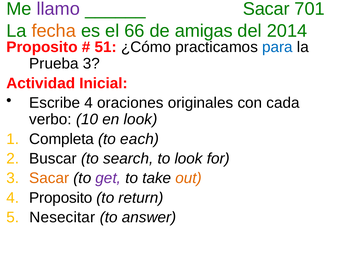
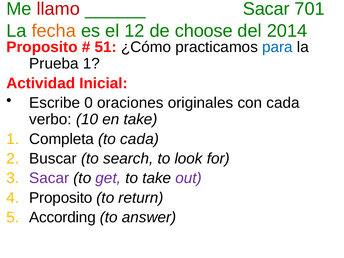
llamo colour: purple -> red
66: 66 -> 12
amigas: amigas -> choose
Prueba 3: 3 -> 1
Escribe 4: 4 -> 0
en look: look -> take
to each: each -> cada
Sacar at (49, 178) colour: orange -> purple
out colour: orange -> purple
Nesecitar: Nesecitar -> According
